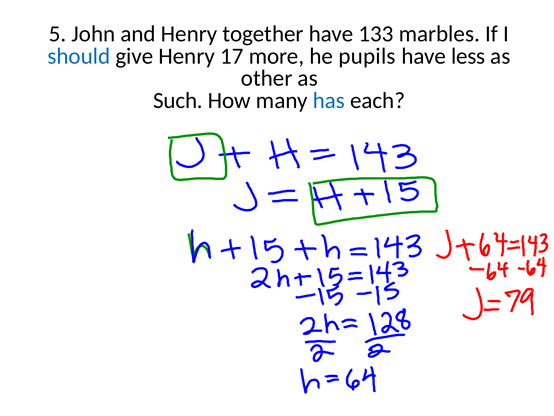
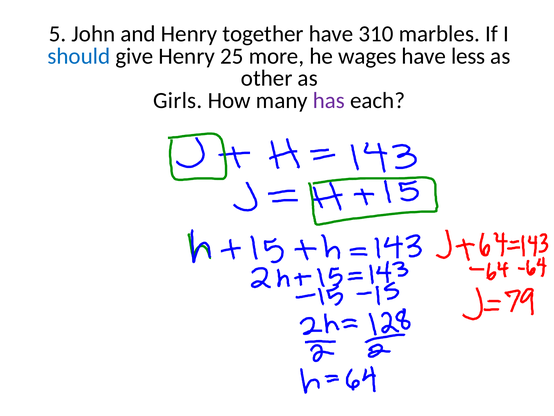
133: 133 -> 310
17: 17 -> 25
pupils: pupils -> wages
Such: Such -> Girls
has colour: blue -> purple
